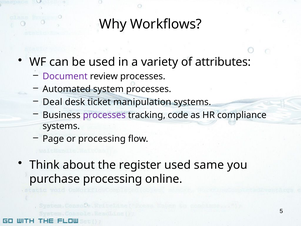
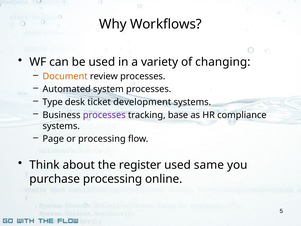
attributes: attributes -> changing
Document colour: purple -> orange
Deal: Deal -> Type
manipulation: manipulation -> development
code: code -> base
